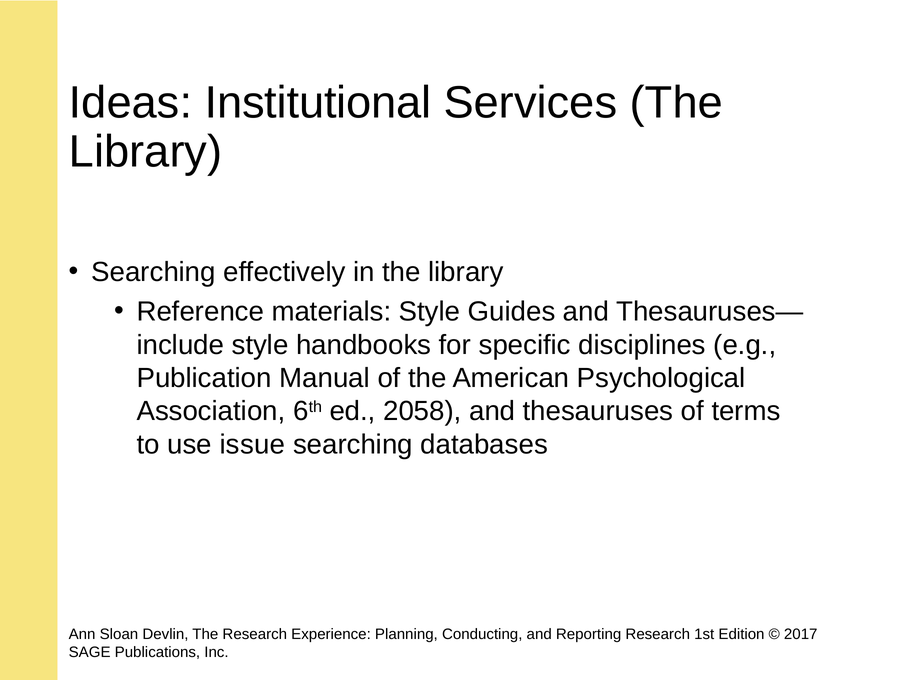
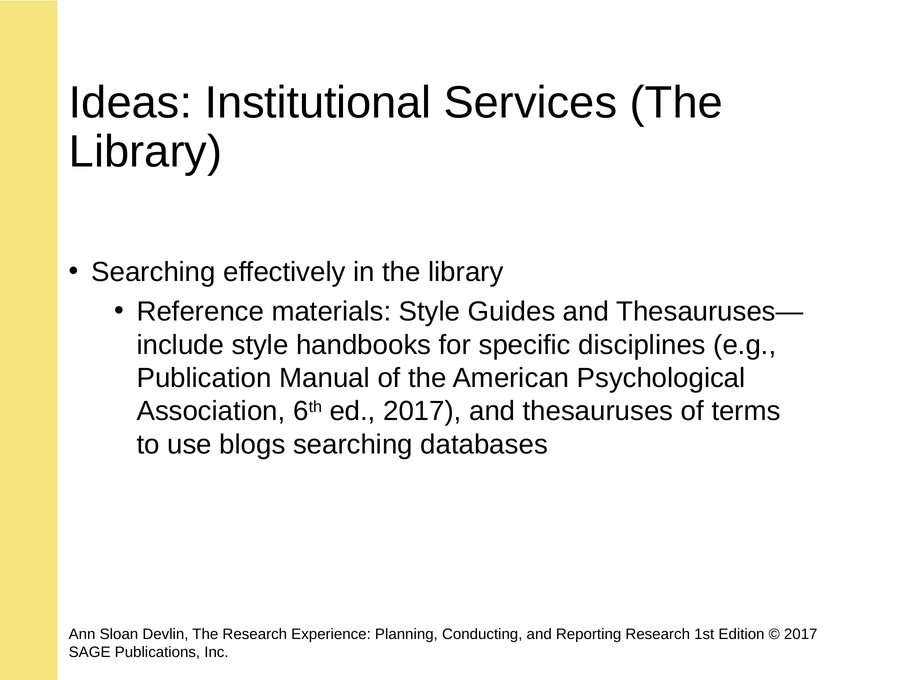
ed 2058: 2058 -> 2017
issue: issue -> blogs
